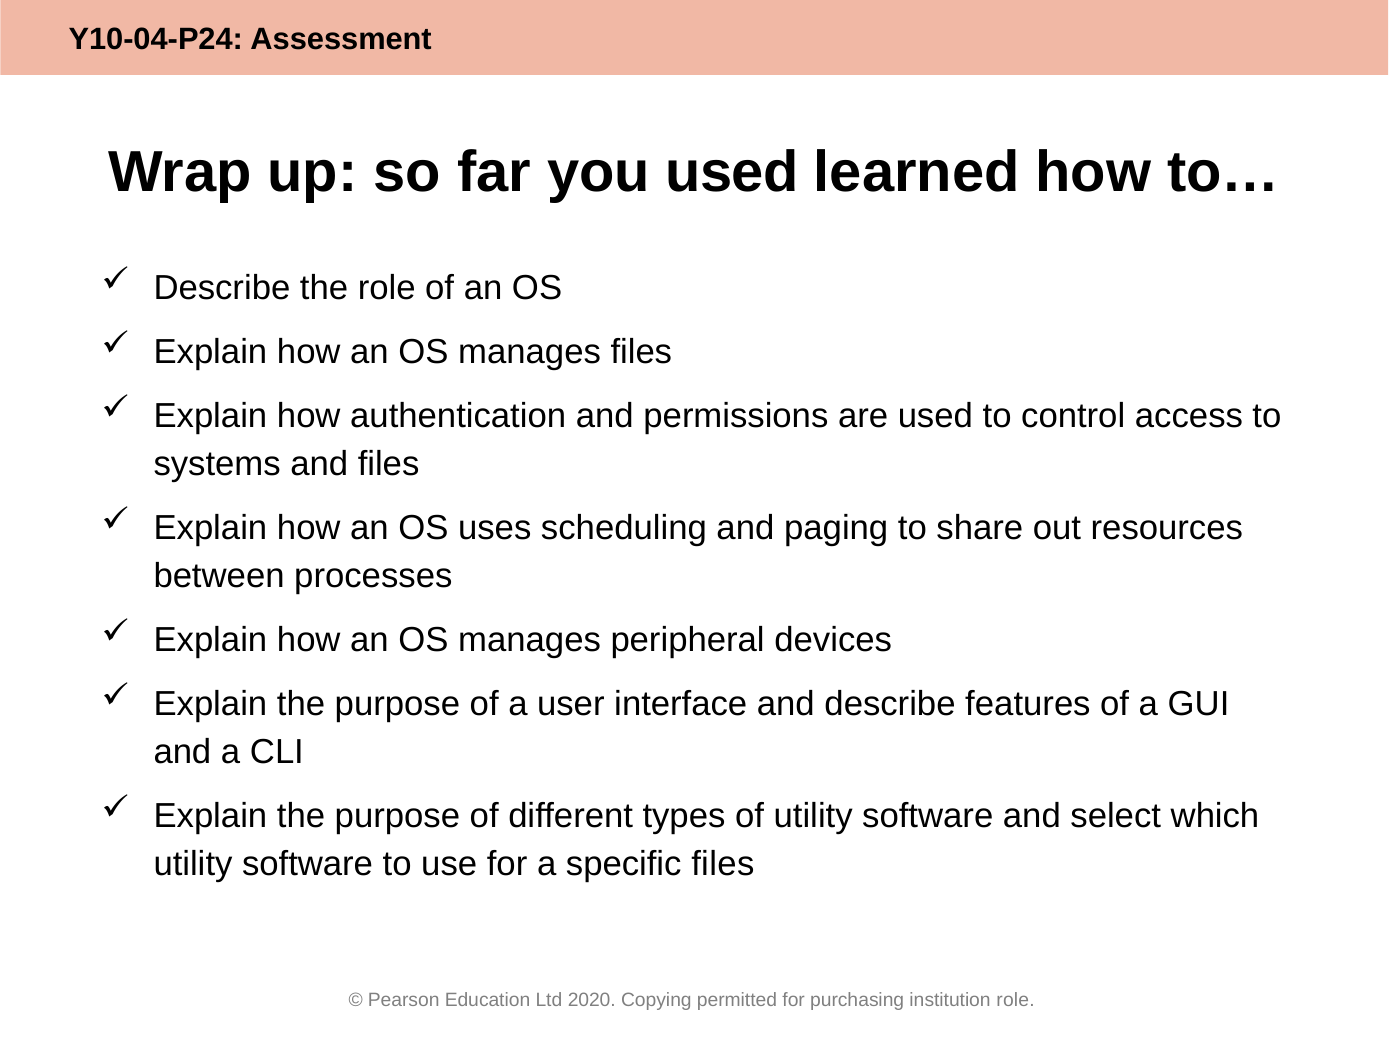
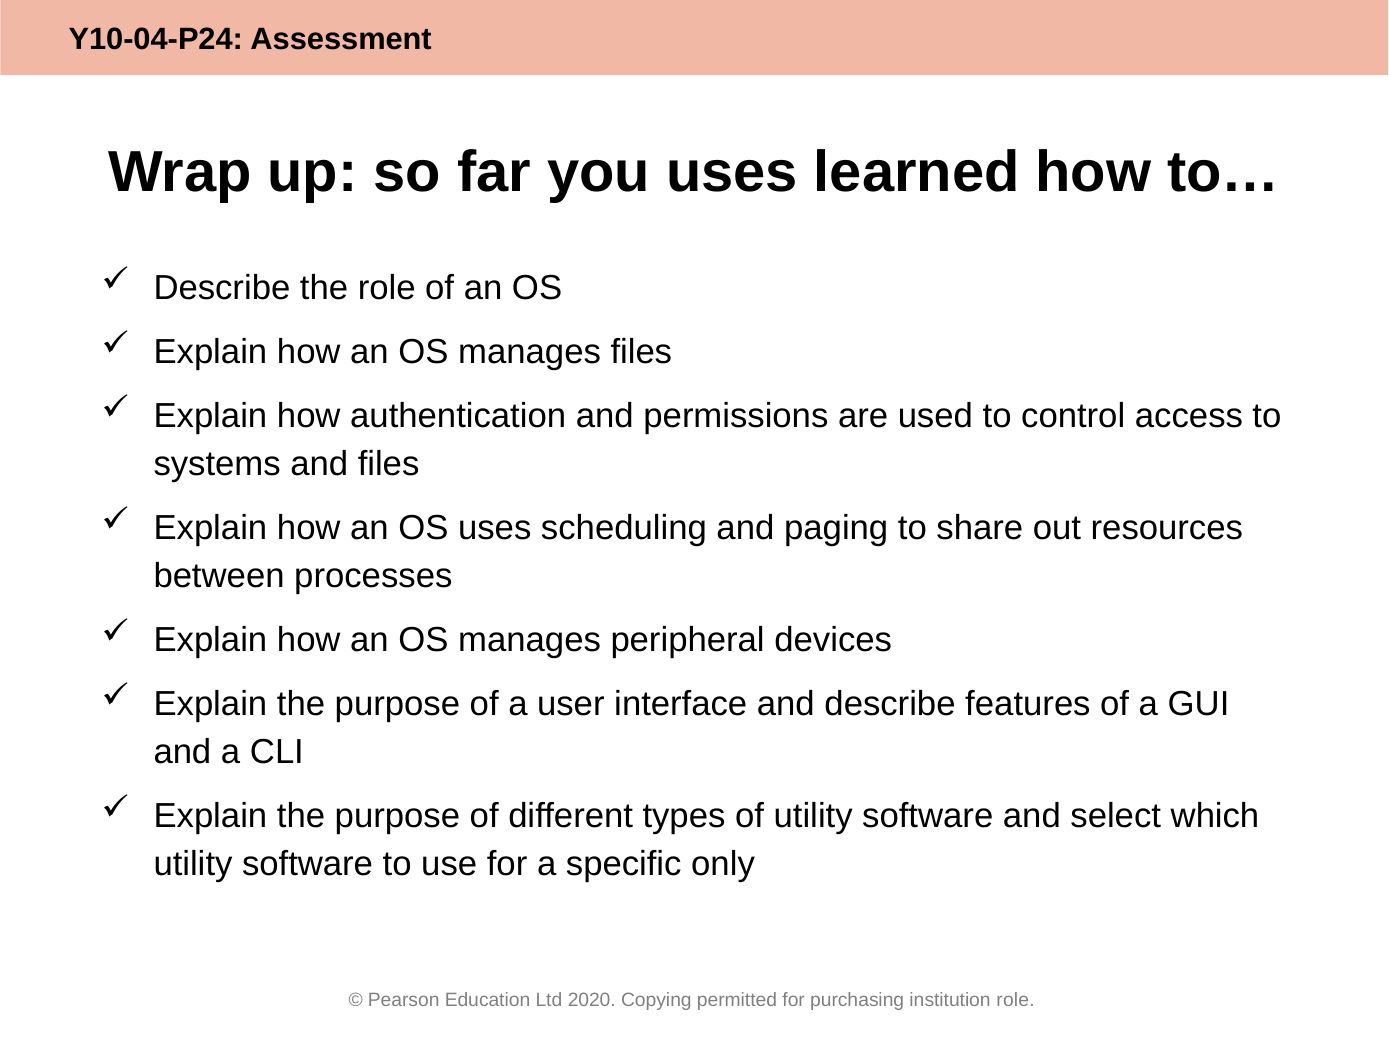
you used: used -> uses
specific files: files -> only
